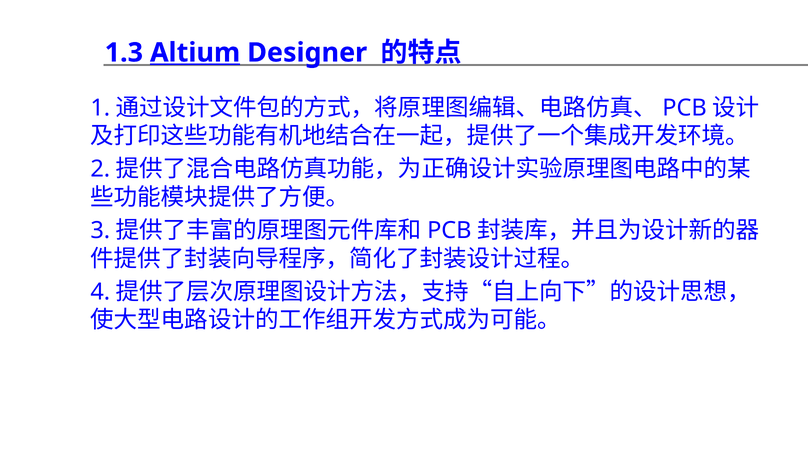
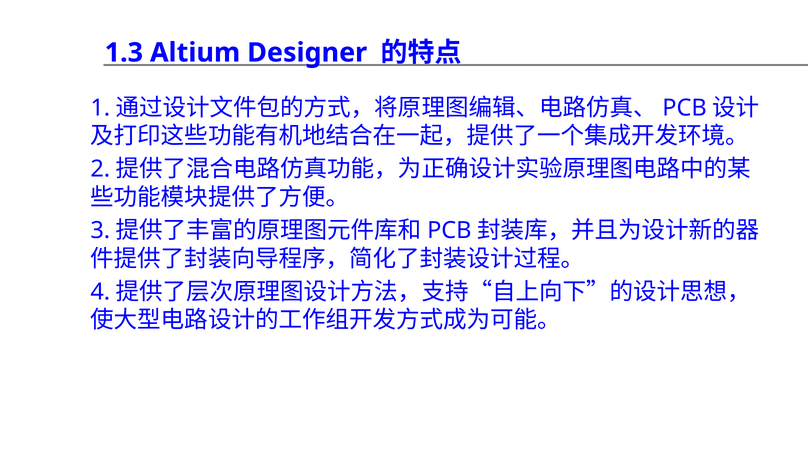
Altium underline: present -> none
